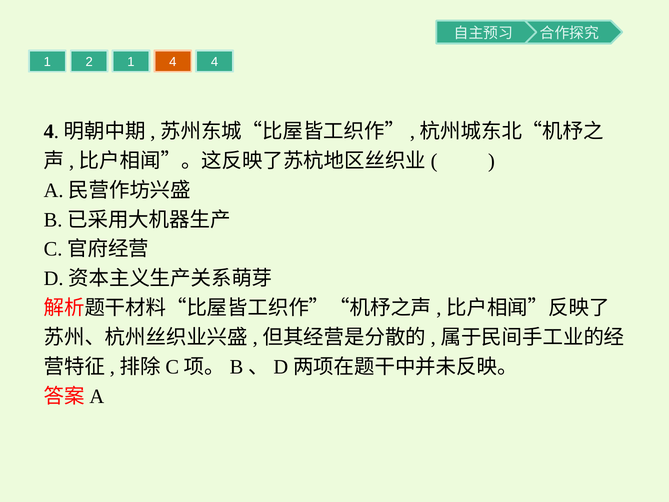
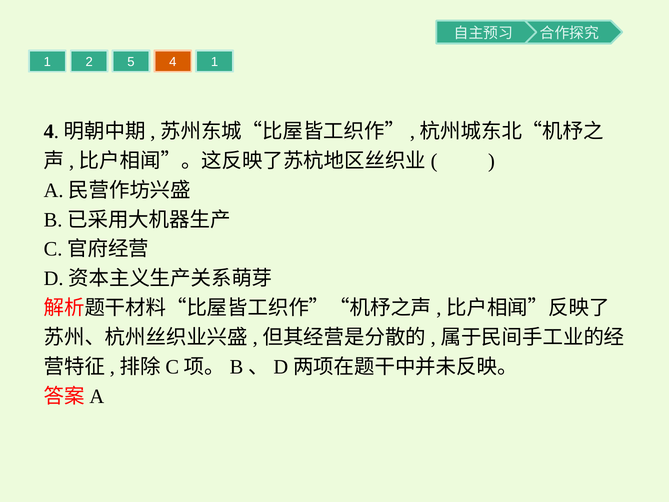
2 1: 1 -> 5
4 4: 4 -> 1
